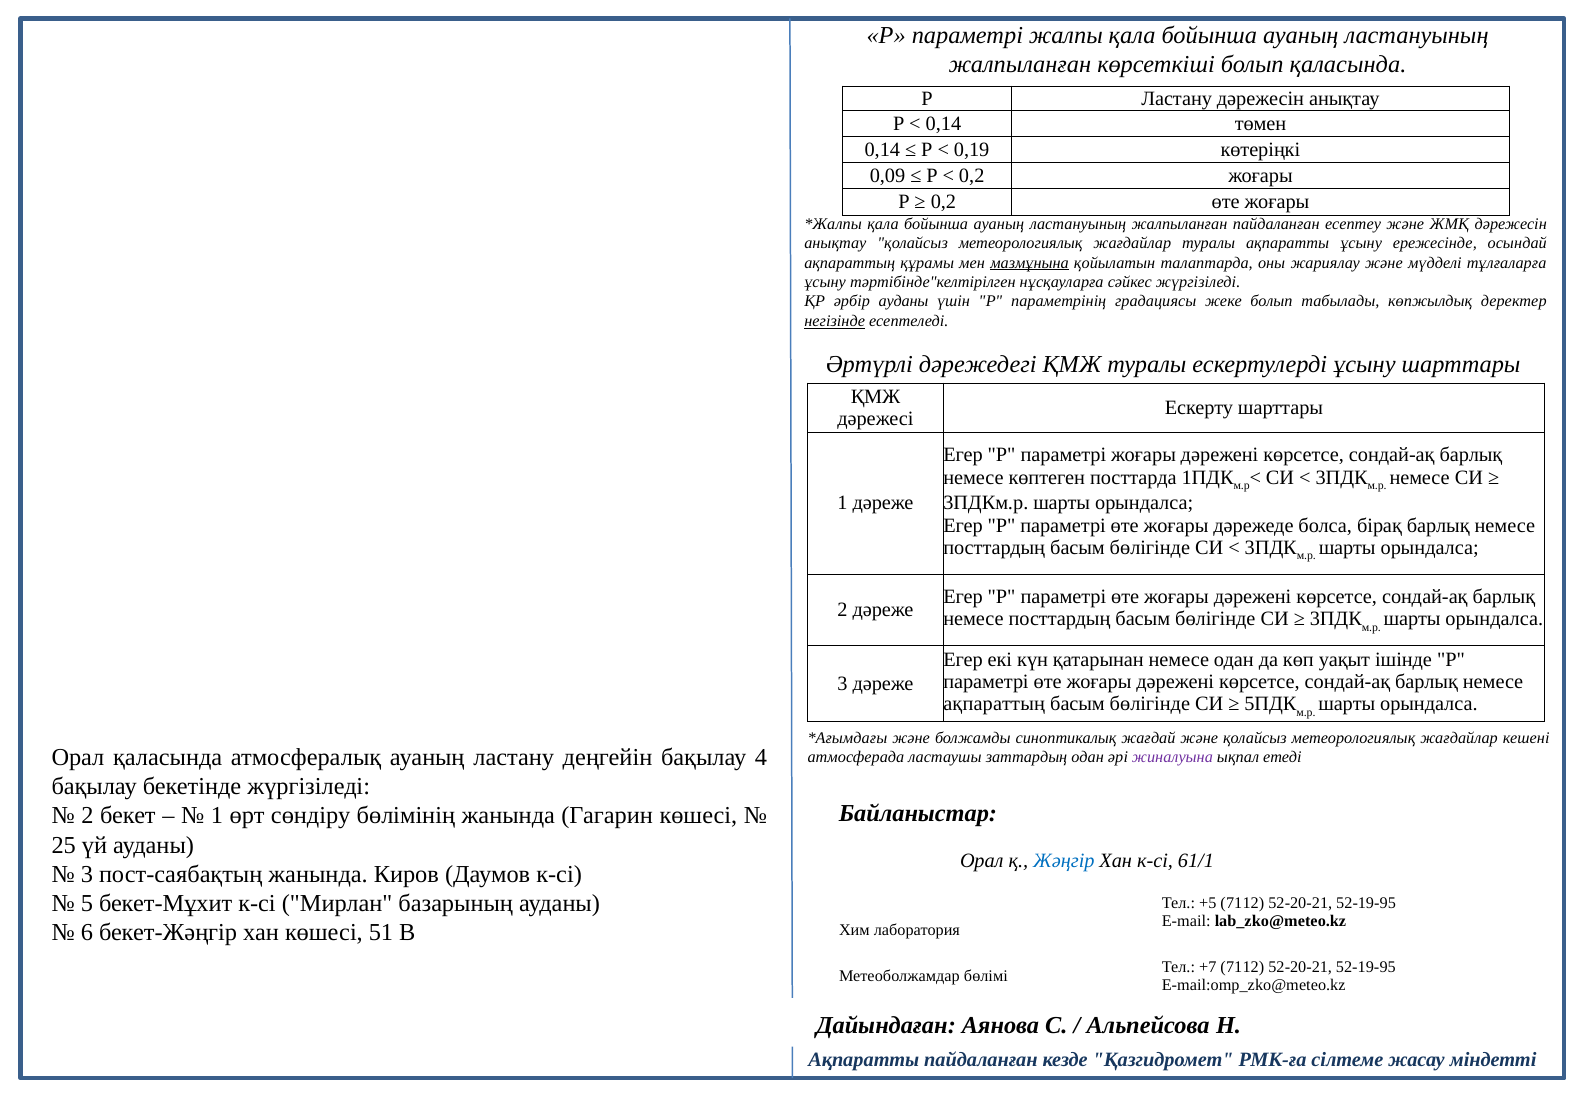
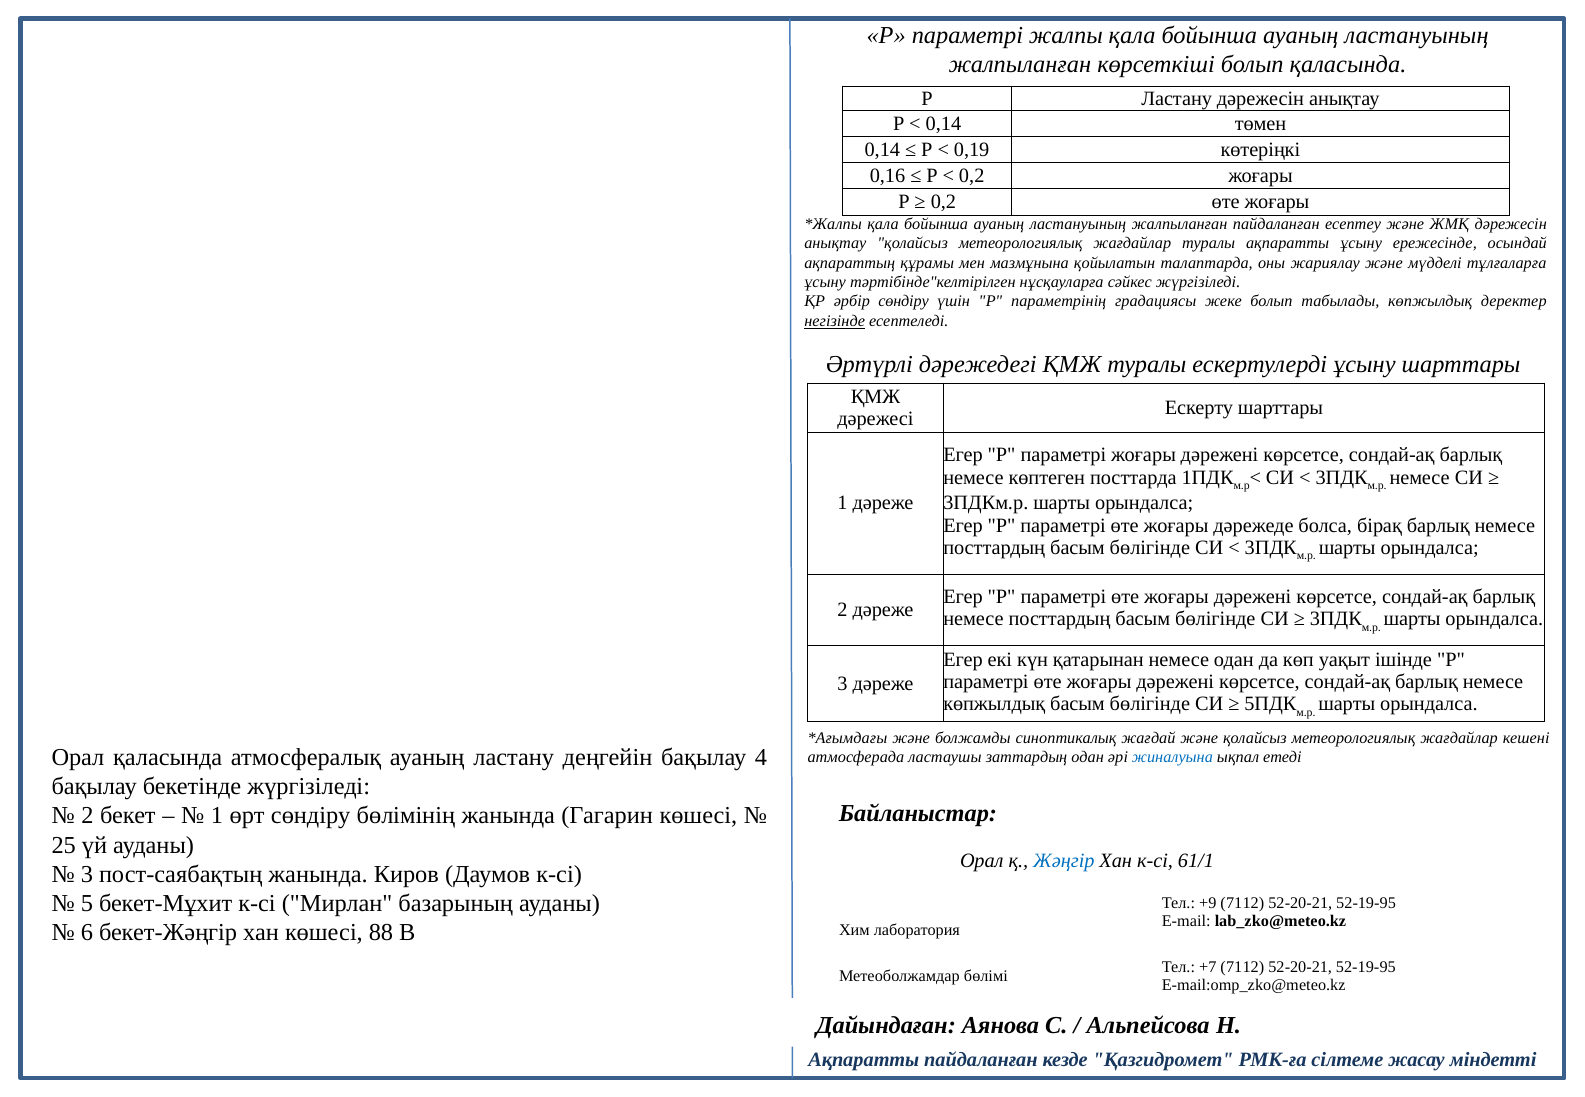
0,09: 0,09 -> 0,16
мазмұнына underline: present -> none
әрбір ауданы: ауданы -> сөндіру
ақпараттың at (994, 704): ақпараттың -> көпжылдық
жиналуына colour: purple -> blue
+5: +5 -> +9
51: 51 -> 88
